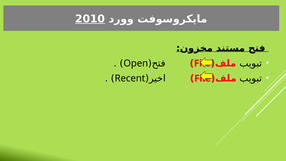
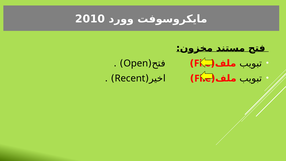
2010 underline: present -> none
